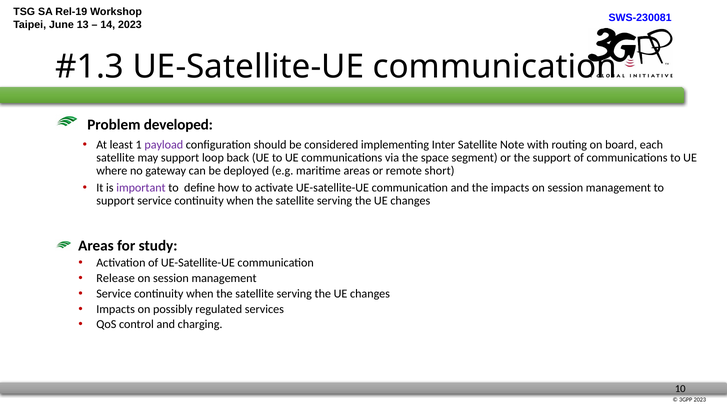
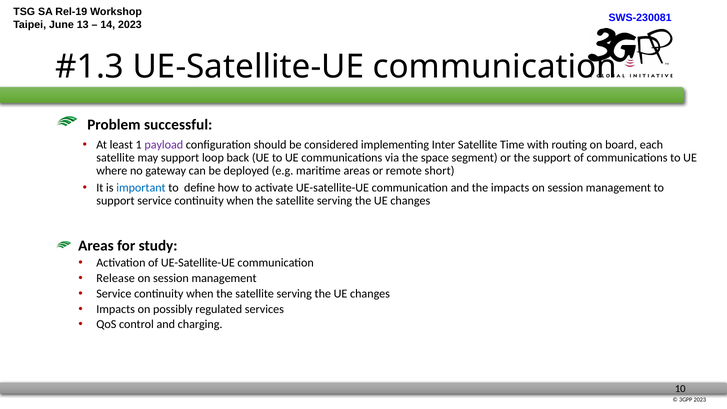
developed: developed -> successful
Note: Note -> Time
important colour: purple -> blue
